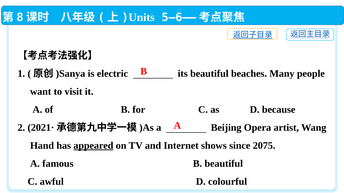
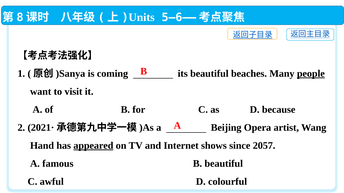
electric: electric -> coming
people underline: none -> present
2075: 2075 -> 2057
